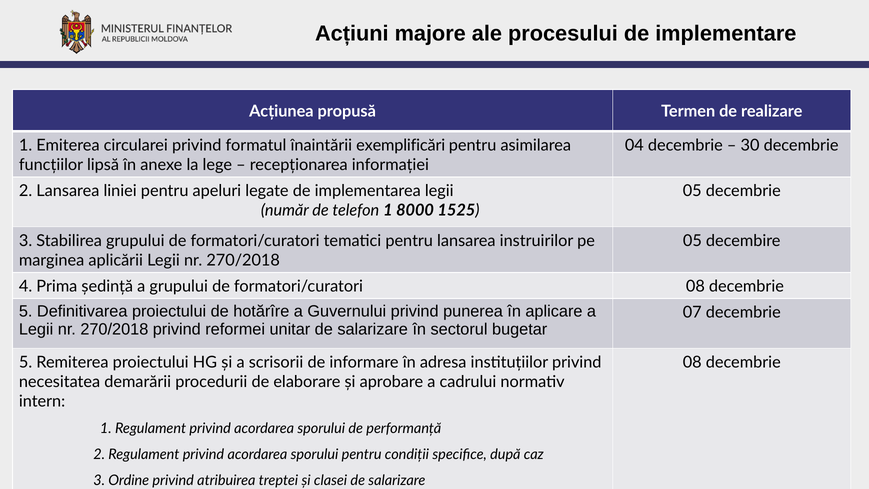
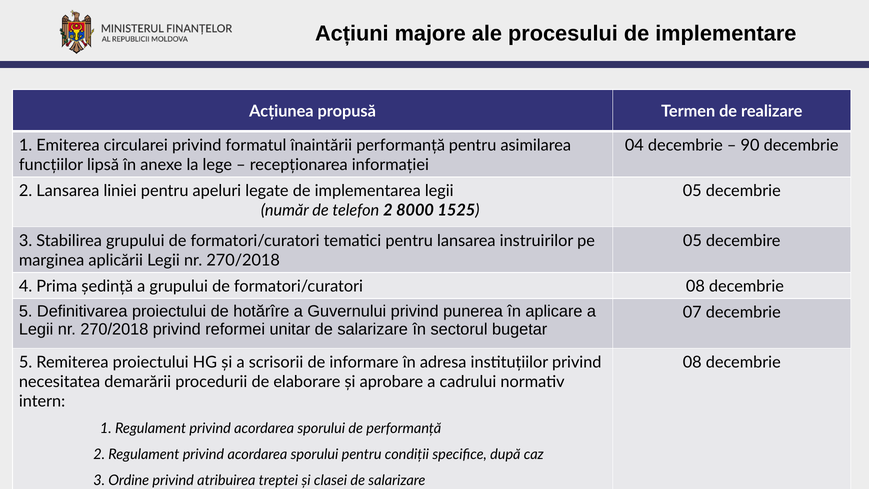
înaintării exemplificări: exemplificări -> performanță
30: 30 -> 90
telefon 1: 1 -> 2
